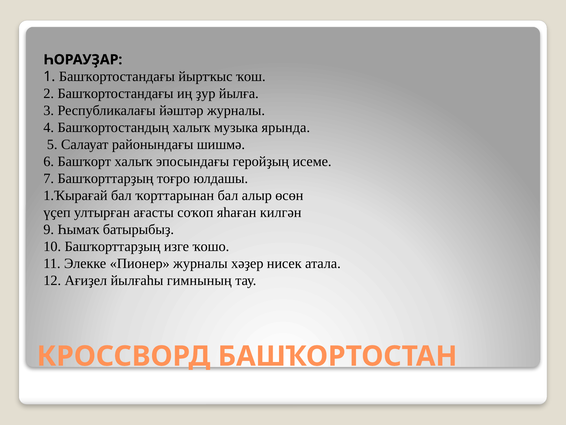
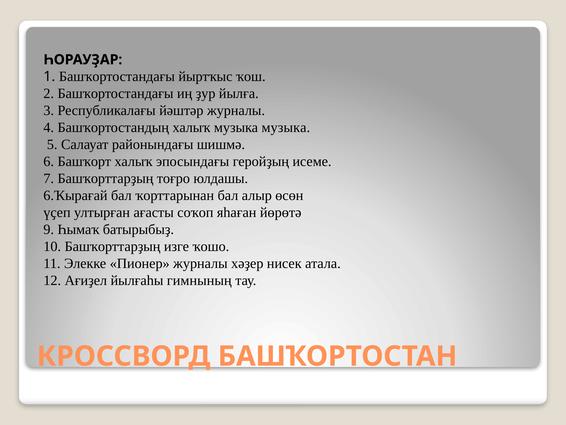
музыка ярында: ярында -> музыка
1.Ҡырағай: 1.Ҡырағай -> 6.Ҡырағай
килгән: килгән -> йөрөтә
